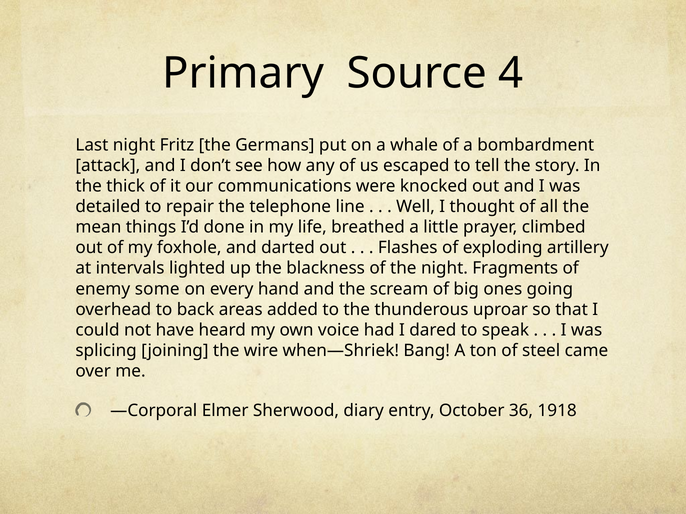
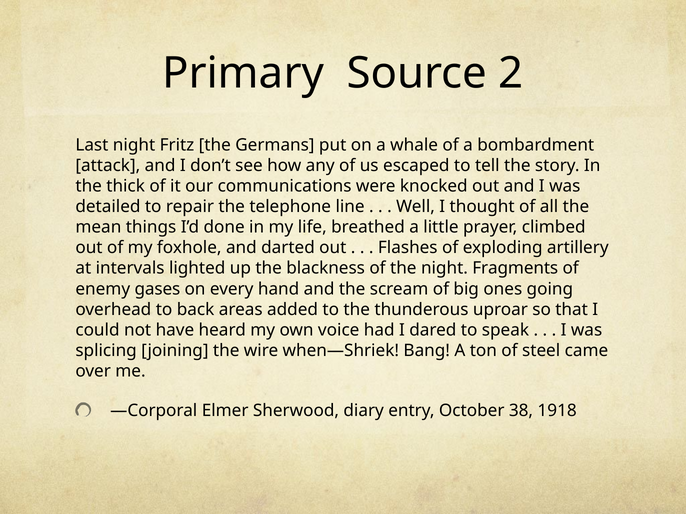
4: 4 -> 2
some: some -> gases
36: 36 -> 38
